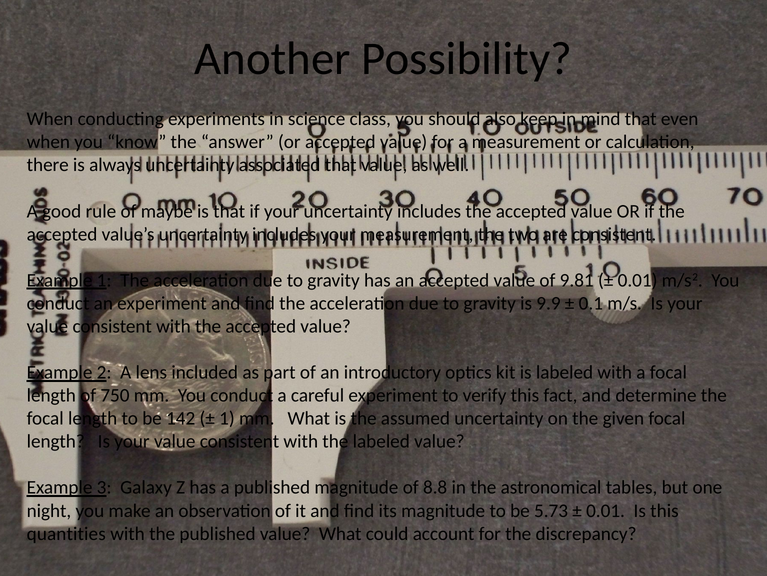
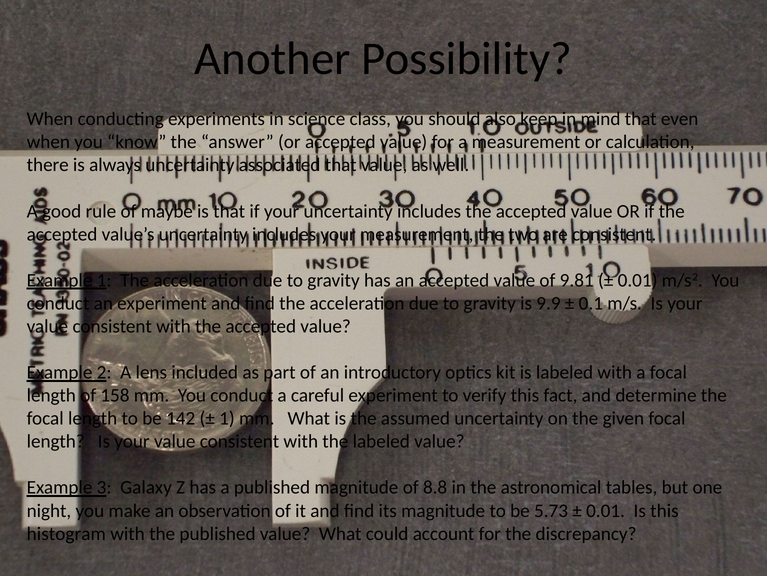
750: 750 -> 158
quantities: quantities -> histogram
